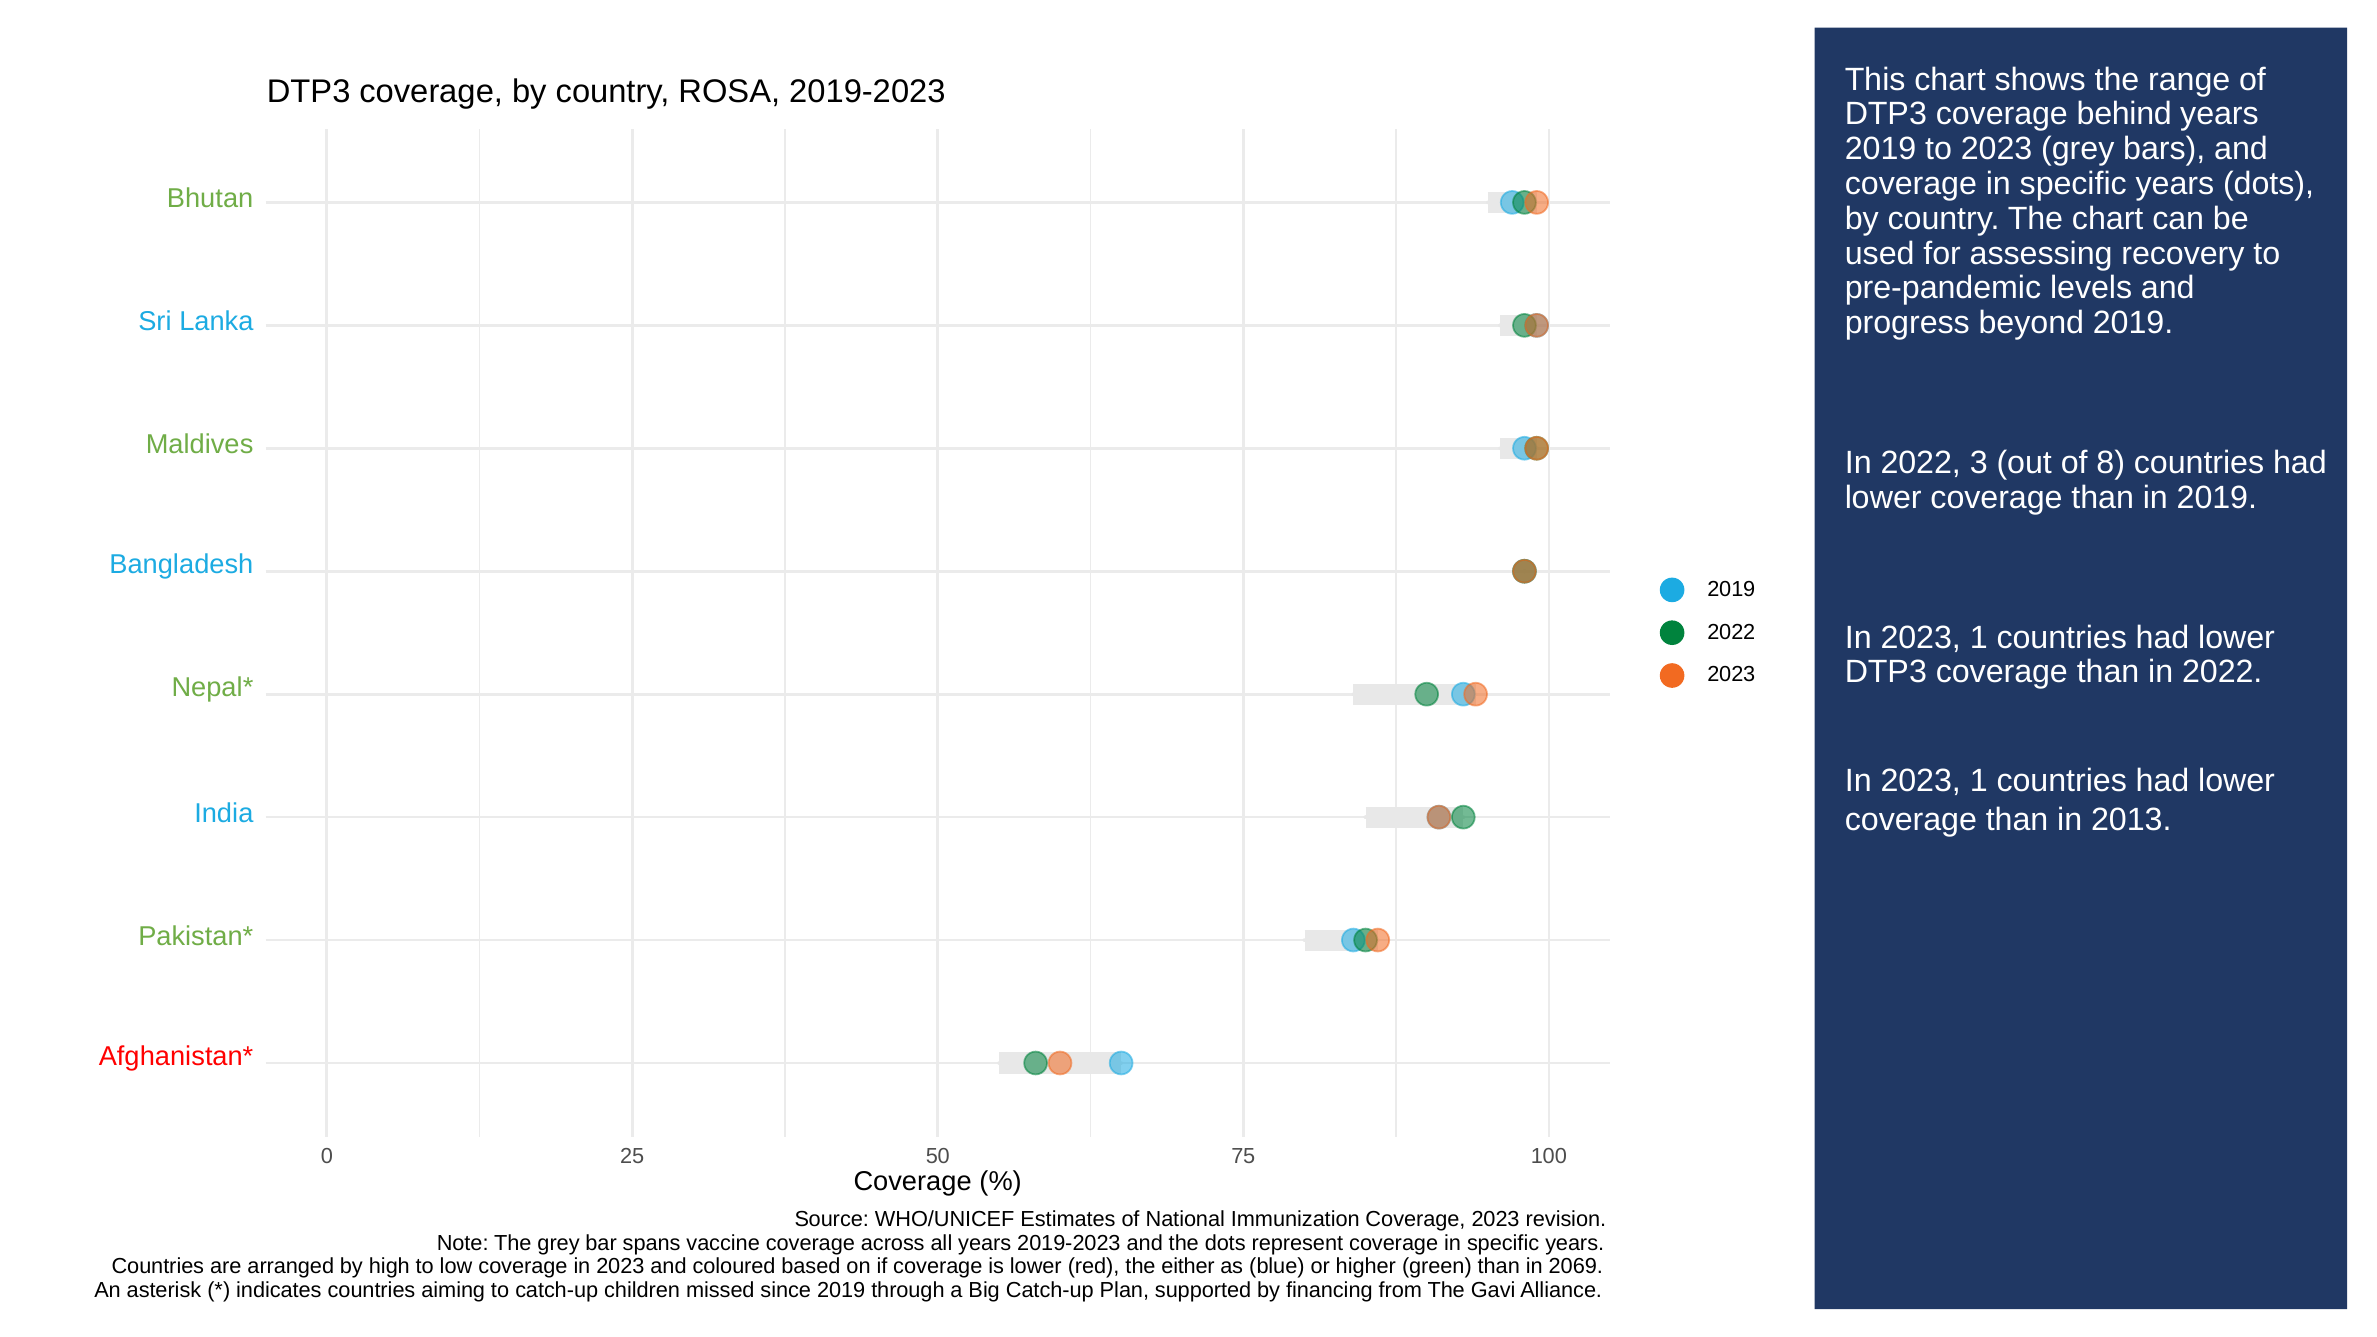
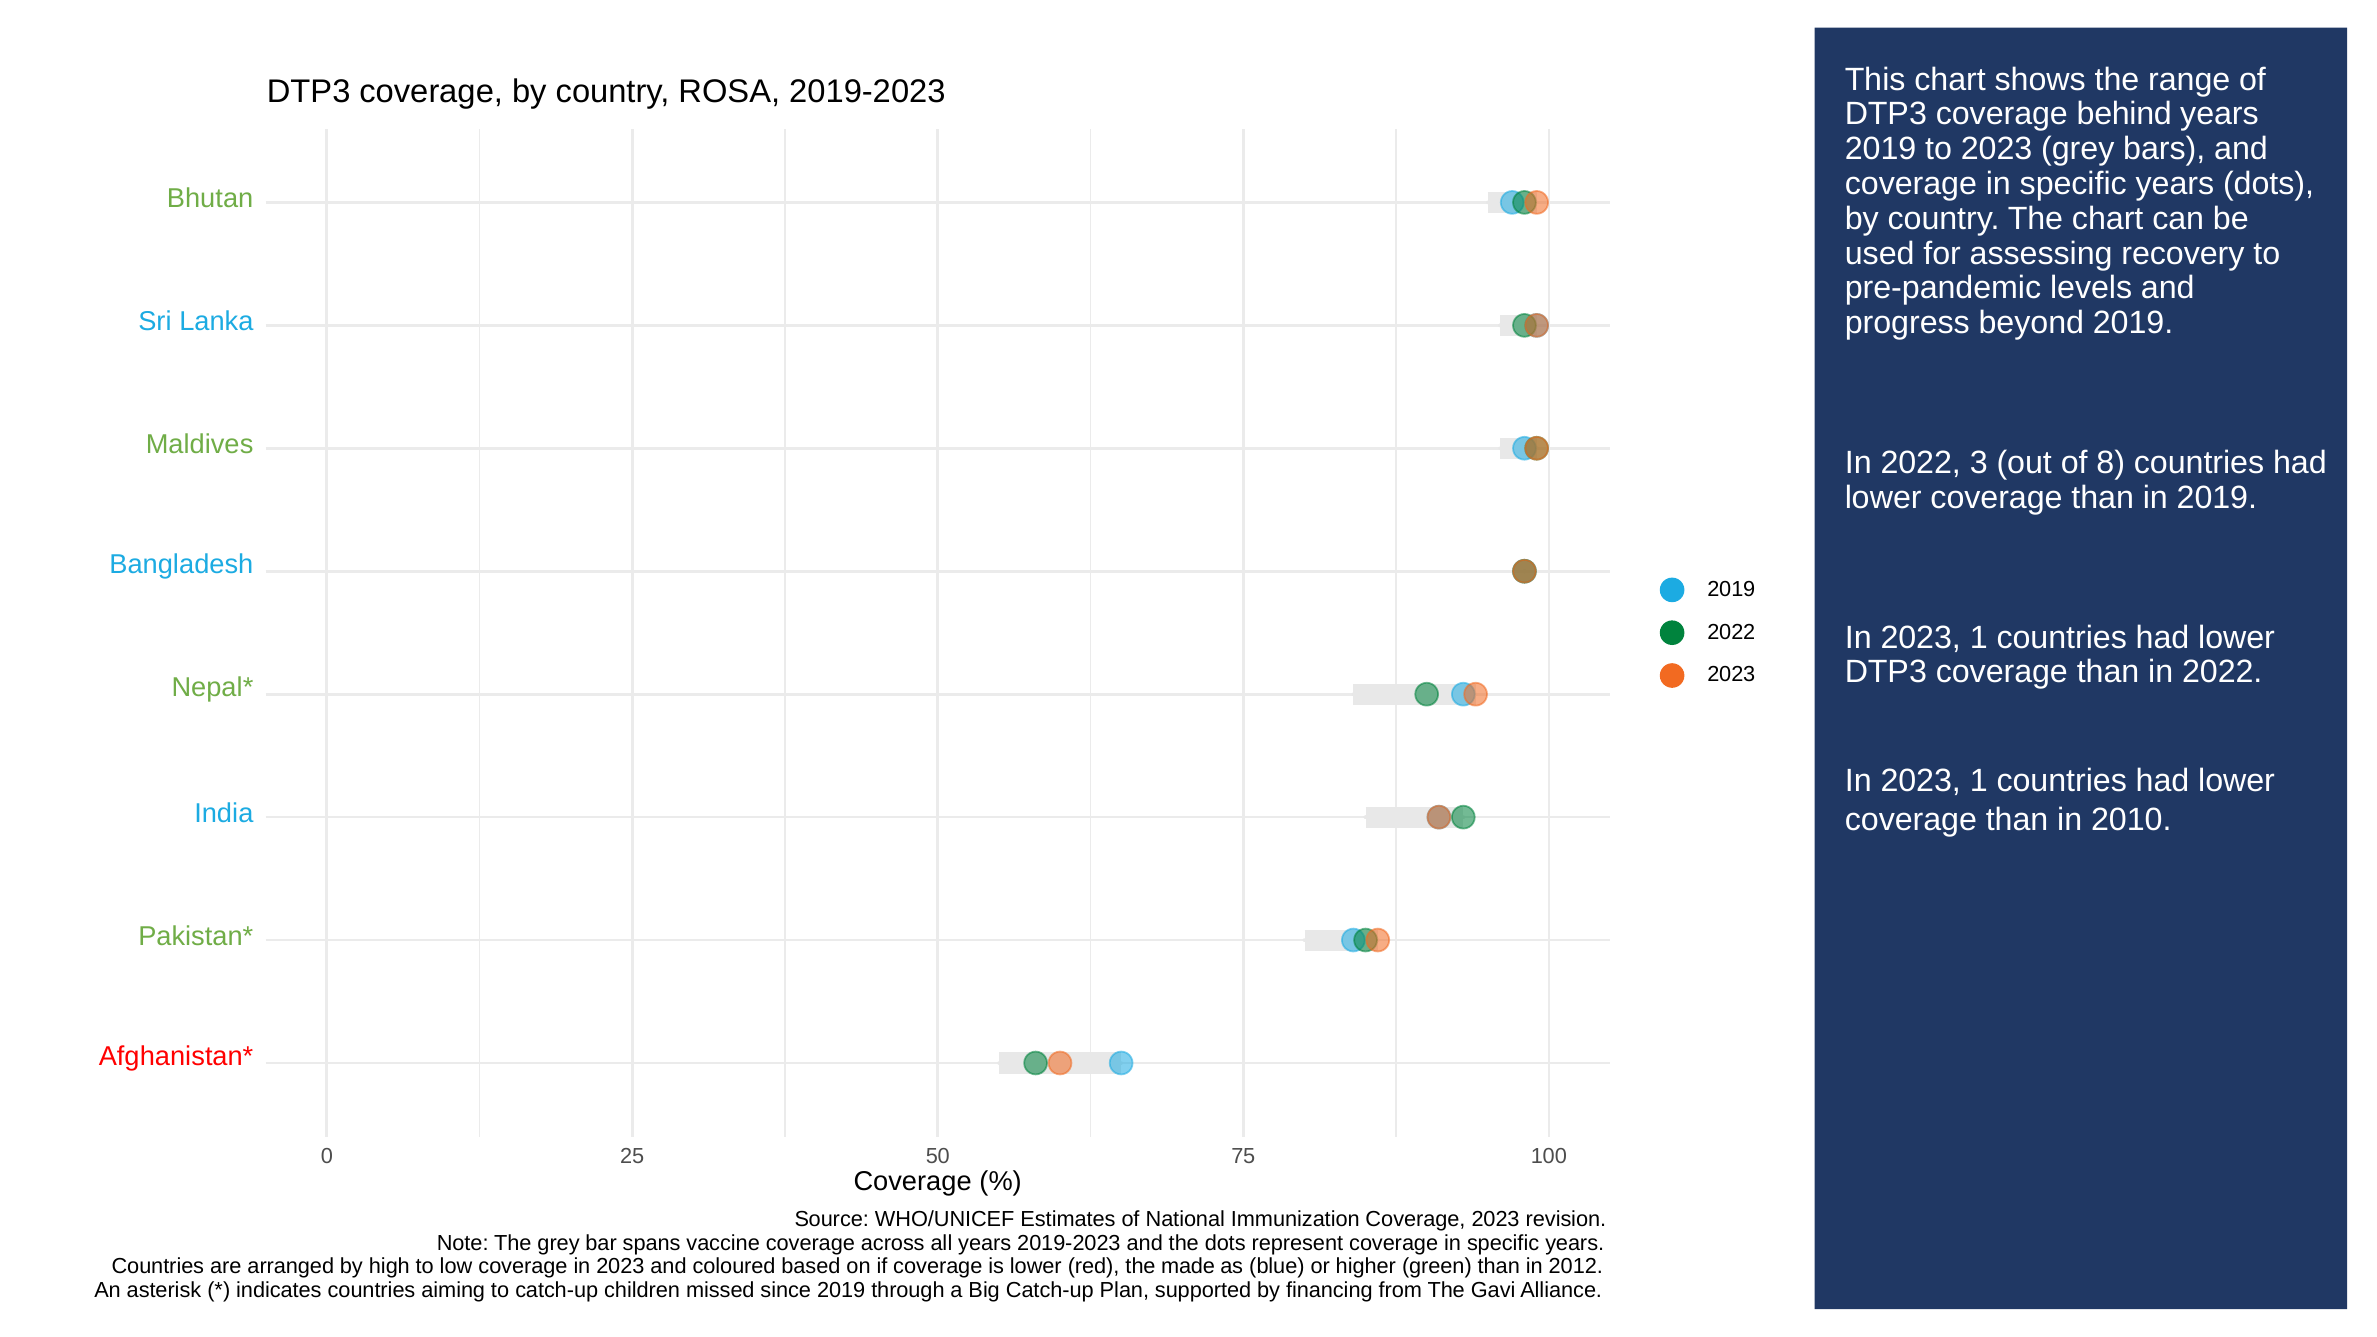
2013: 2013 -> 2010
either: either -> made
2069: 2069 -> 2012
